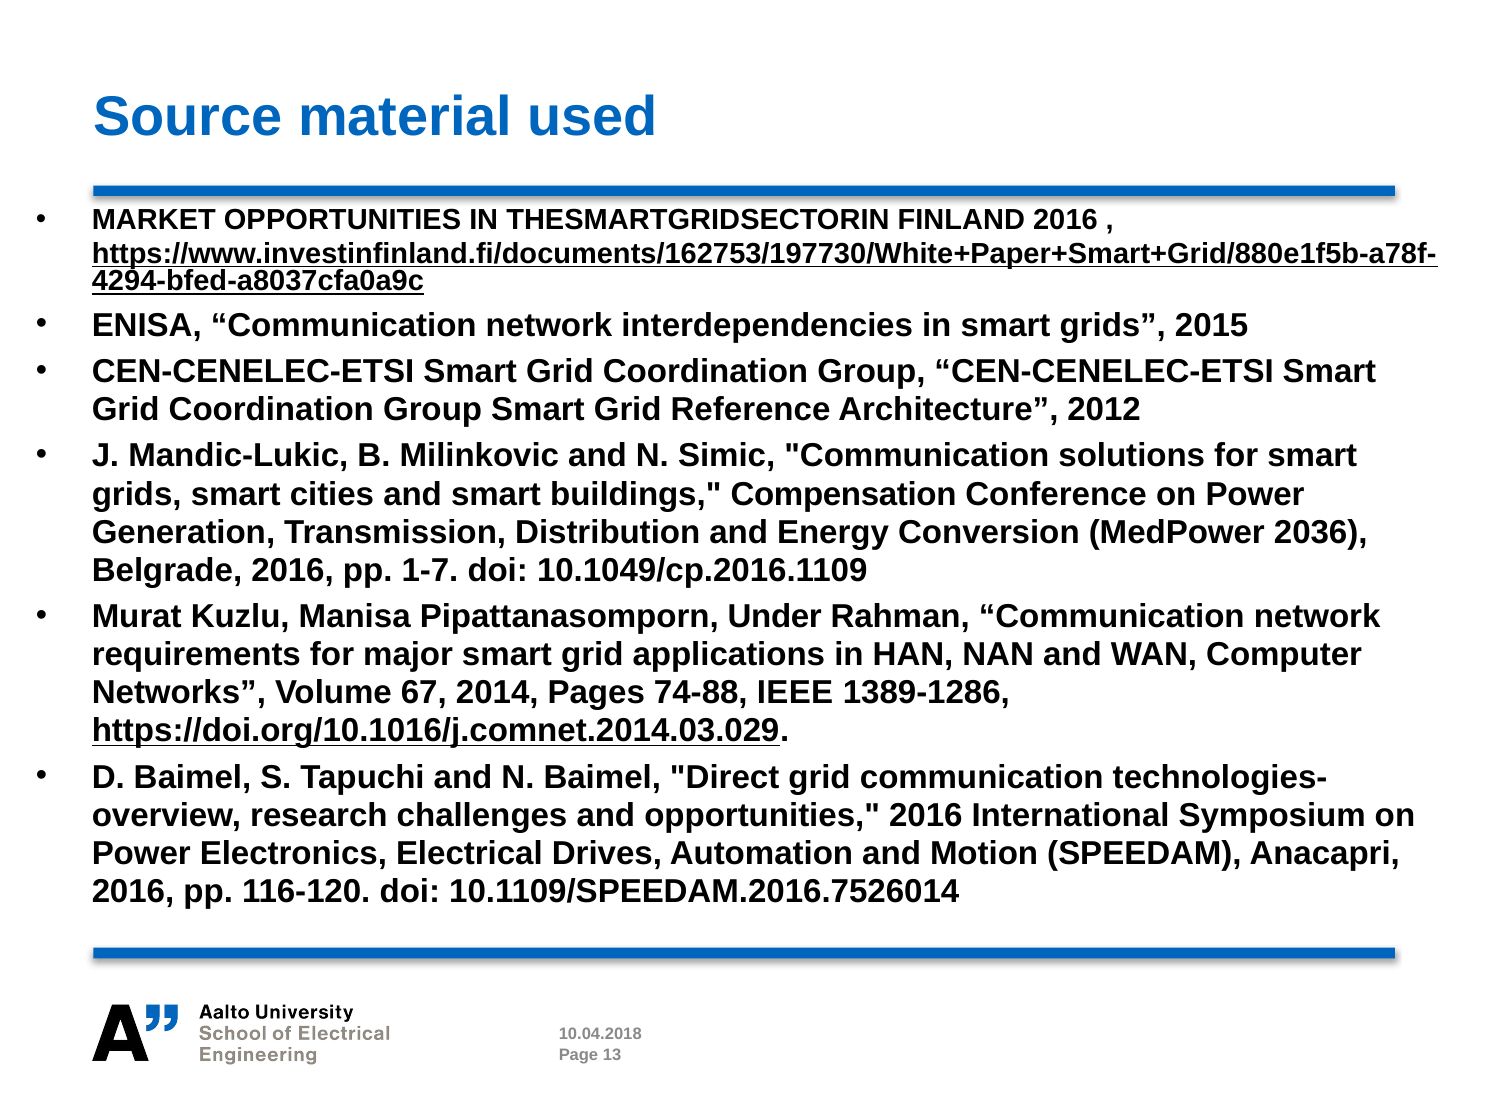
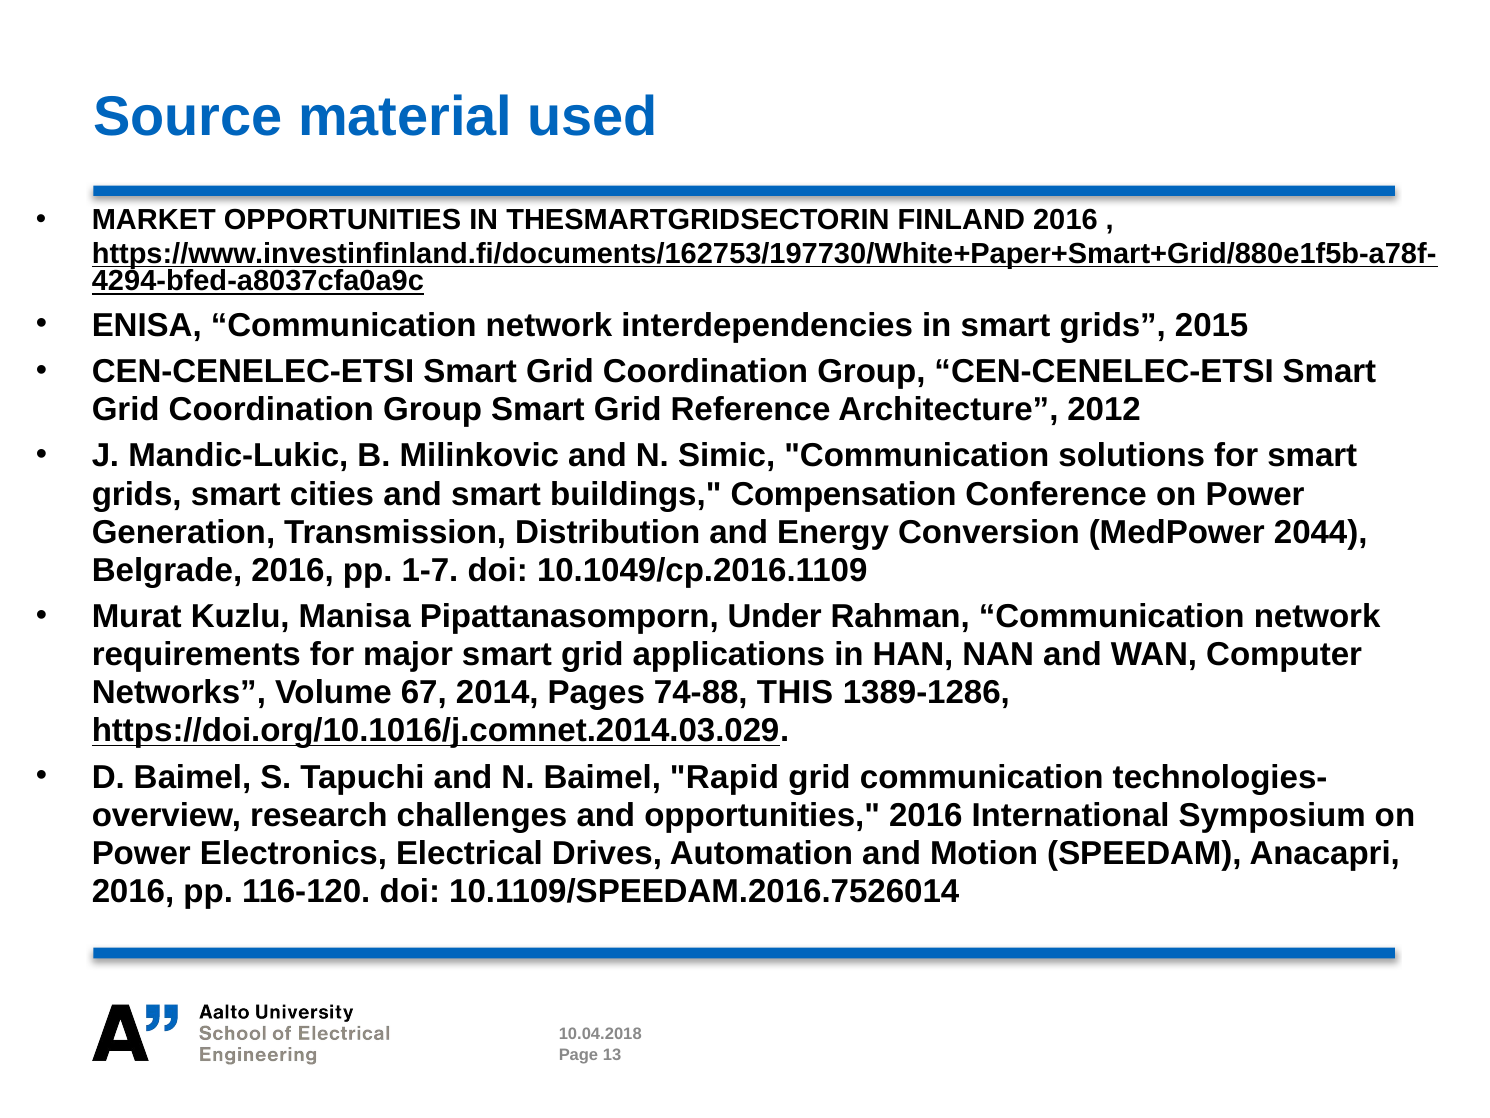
2036: 2036 -> 2044
IEEE: IEEE -> THIS
Direct: Direct -> Rapid
